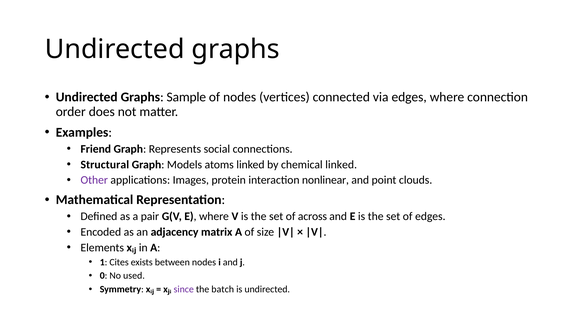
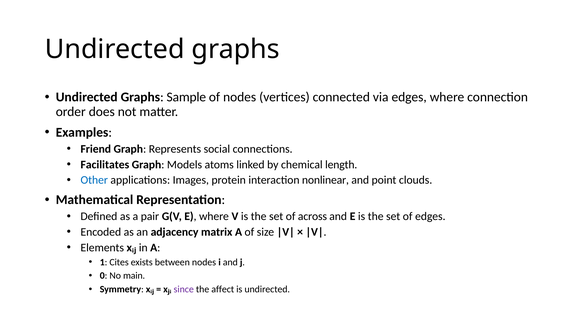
Structural: Structural -> Facilitates
chemical linked: linked -> length
Other colour: purple -> blue
used: used -> main
batch: batch -> affect
